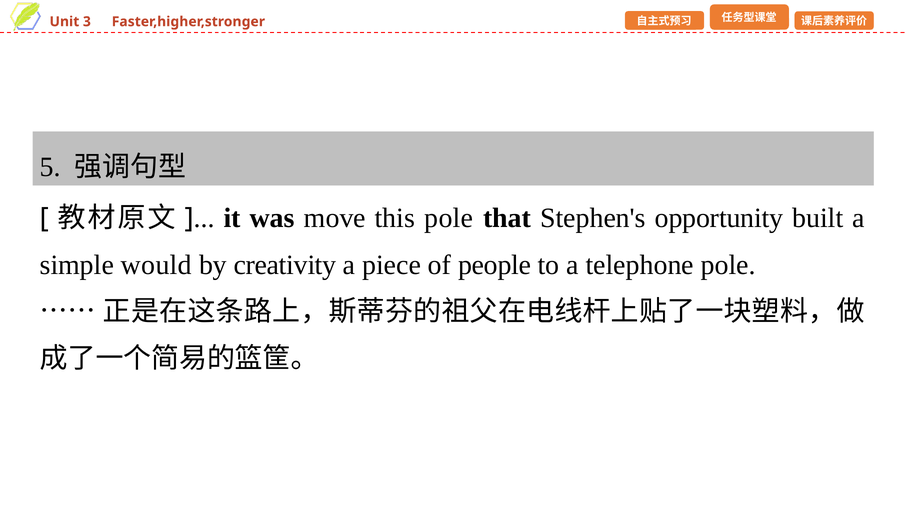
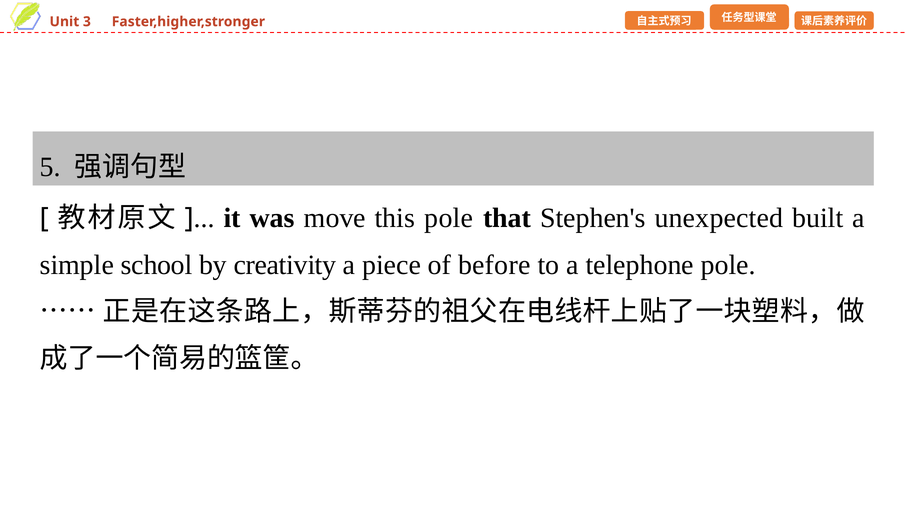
opportunity: opportunity -> unexpected
would: would -> school
people: people -> before
